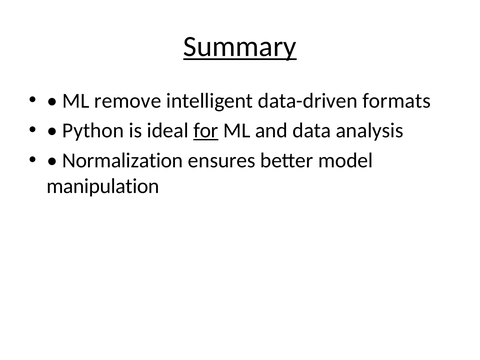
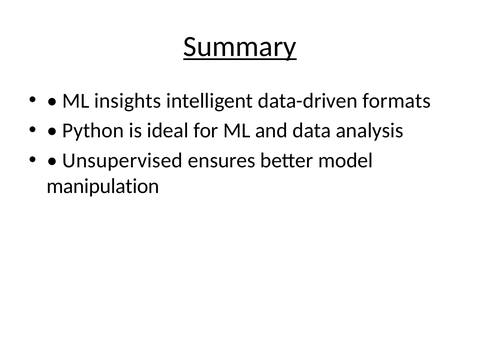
remove: remove -> insights
for underline: present -> none
Normalization: Normalization -> Unsupervised
